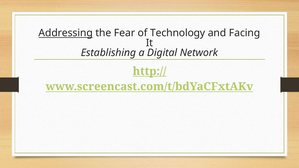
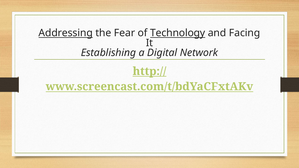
Technology underline: none -> present
